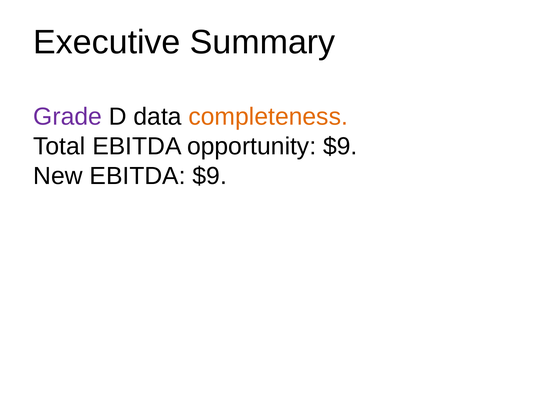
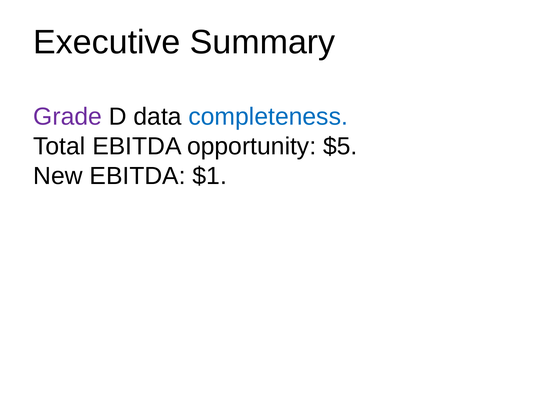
completeness colour: orange -> blue
opportunity $9: $9 -> $5
EBITDA $9: $9 -> $1
